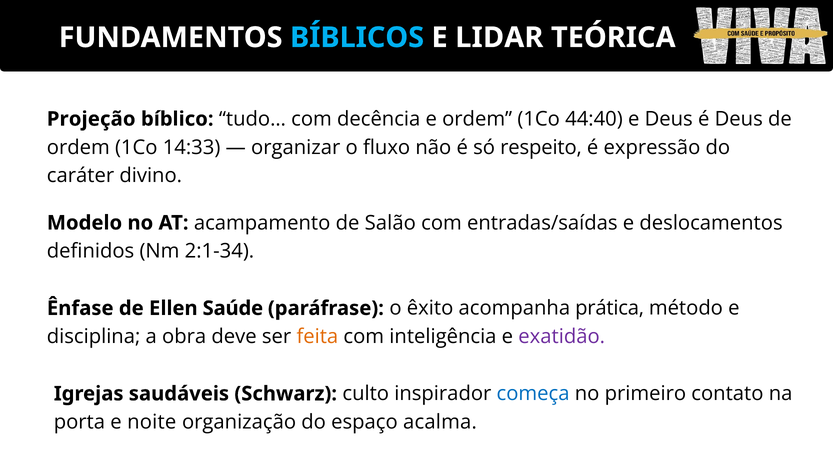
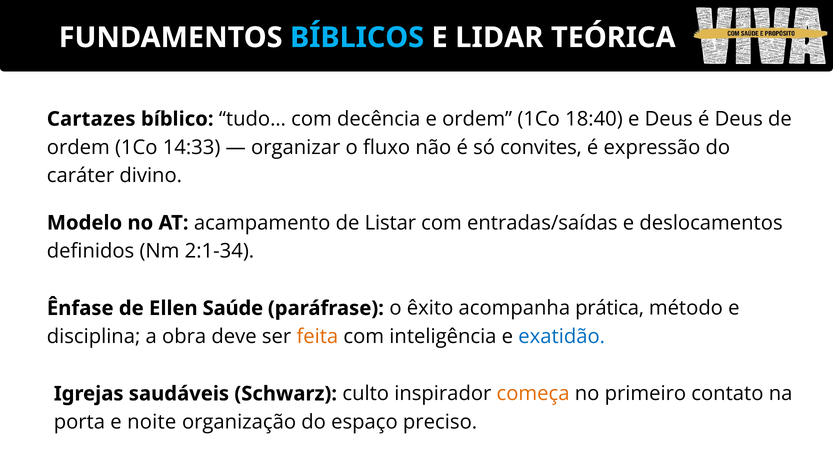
Projeção: Projeção -> Cartazes
44:40: 44:40 -> 18:40
respeito: respeito -> convites
Salão: Salão -> Listar
exatidão colour: purple -> blue
começa colour: blue -> orange
acalma: acalma -> preciso
